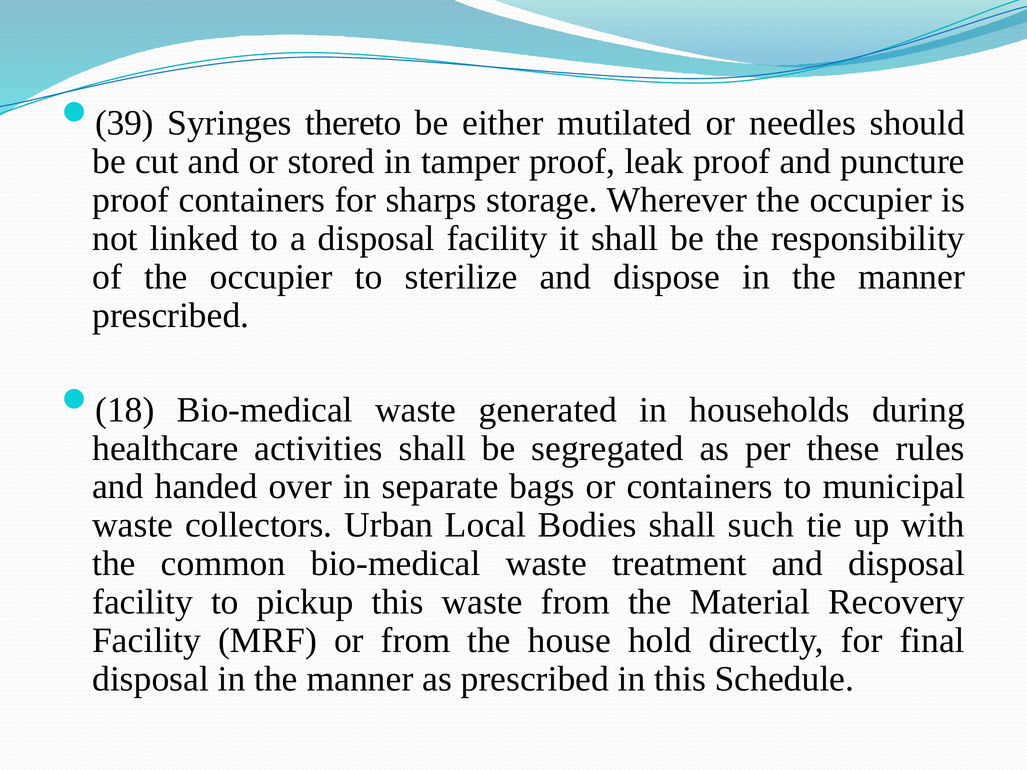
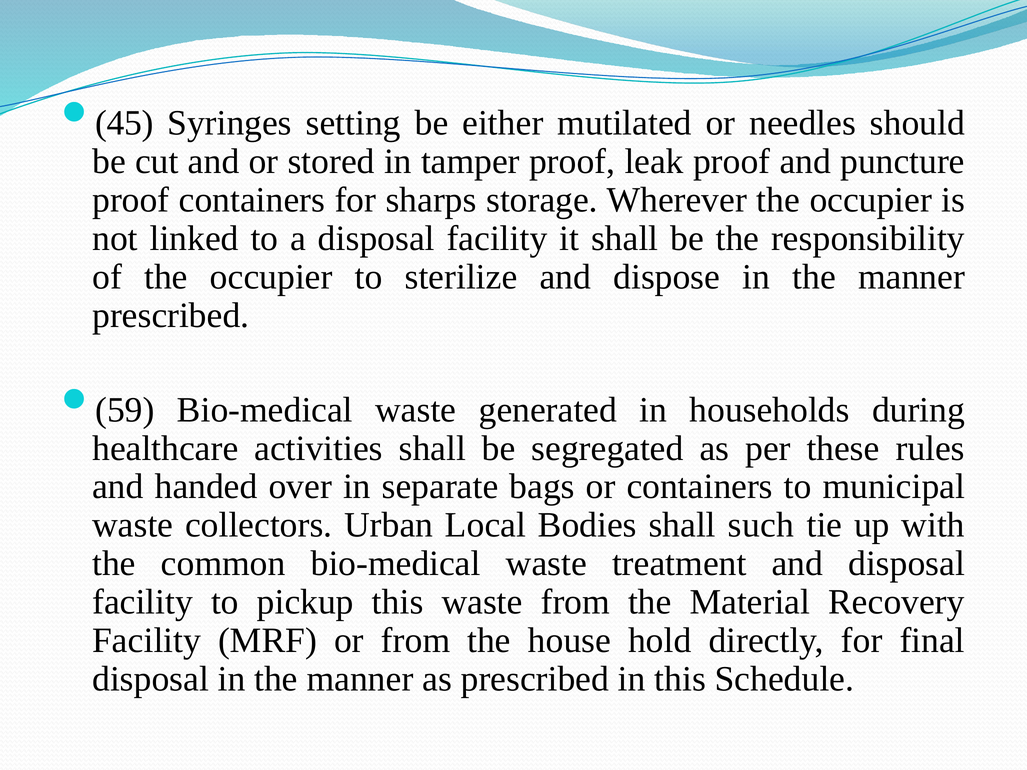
39: 39 -> 45
thereto: thereto -> setting
18: 18 -> 59
